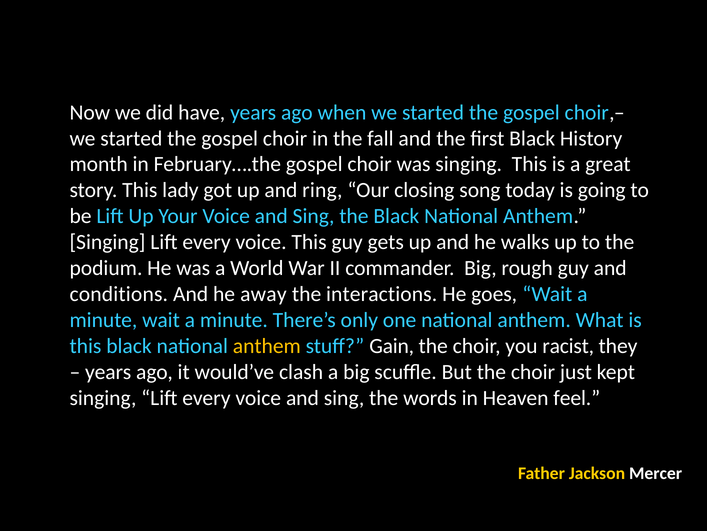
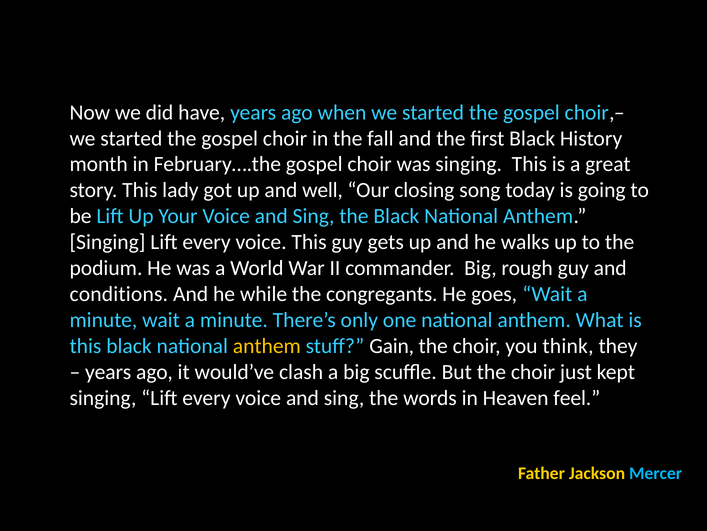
ring: ring -> well
away: away -> while
interactions: interactions -> congregants
racist: racist -> think
Mercer colour: white -> light blue
